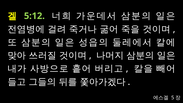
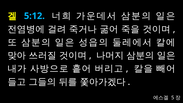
5:12 colour: light green -> light blue
